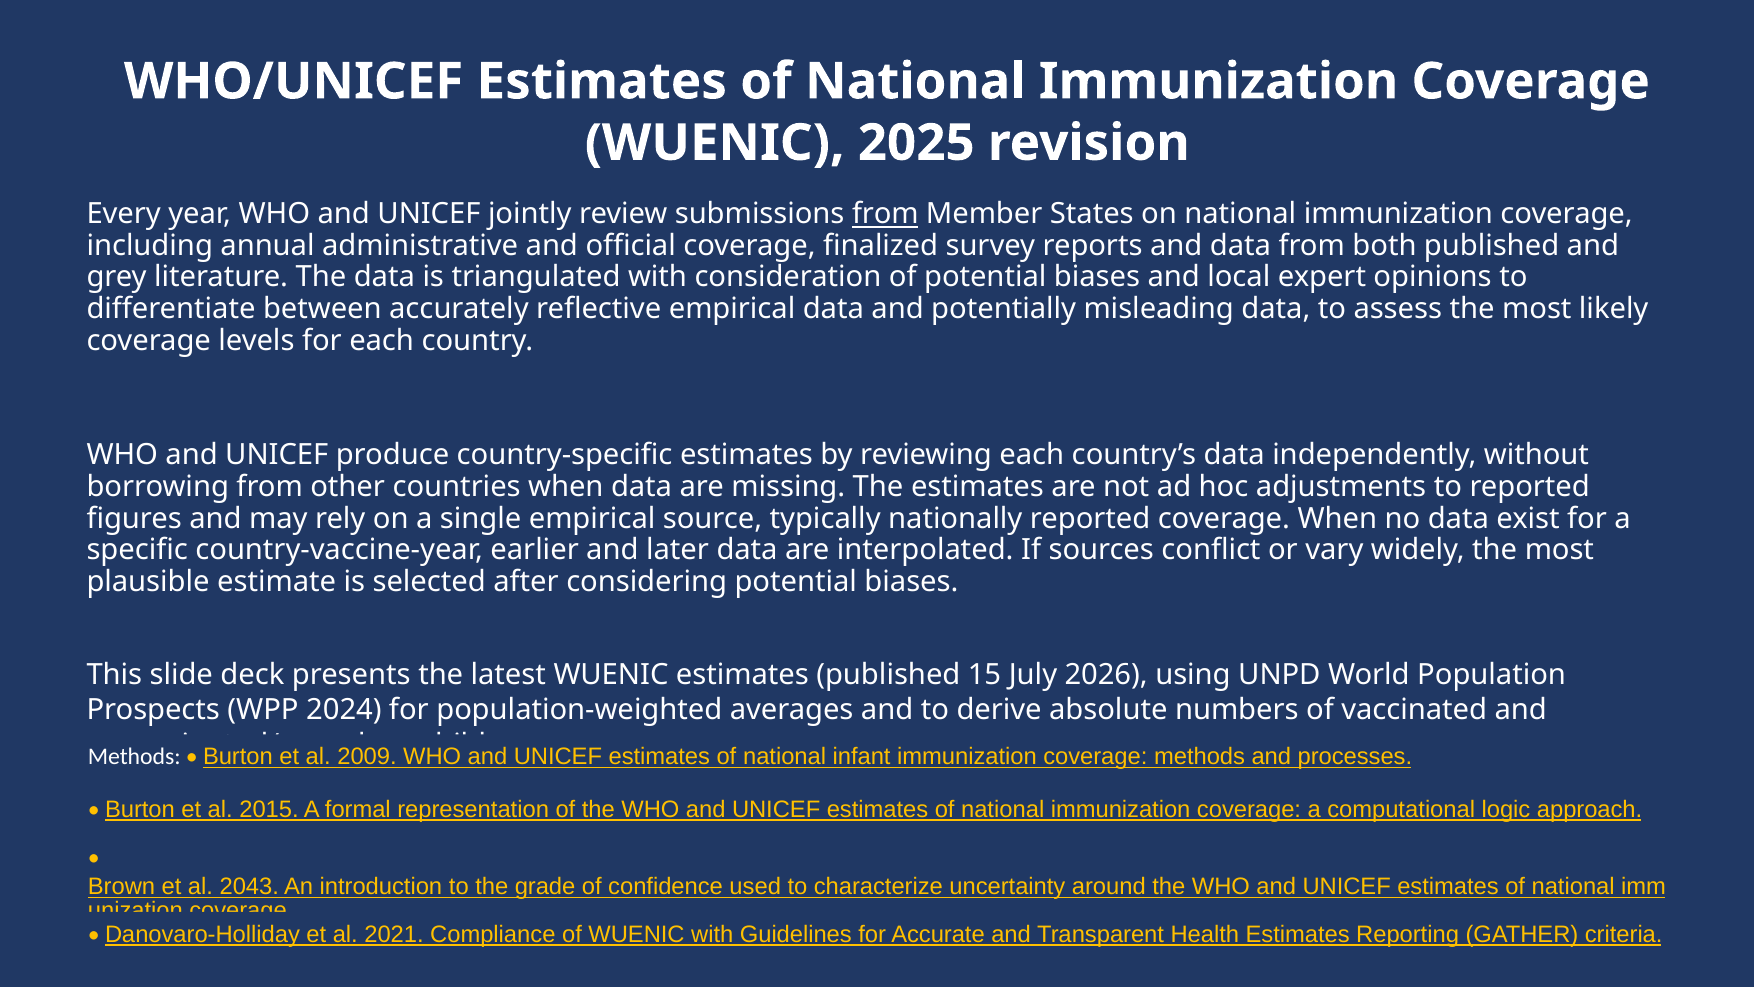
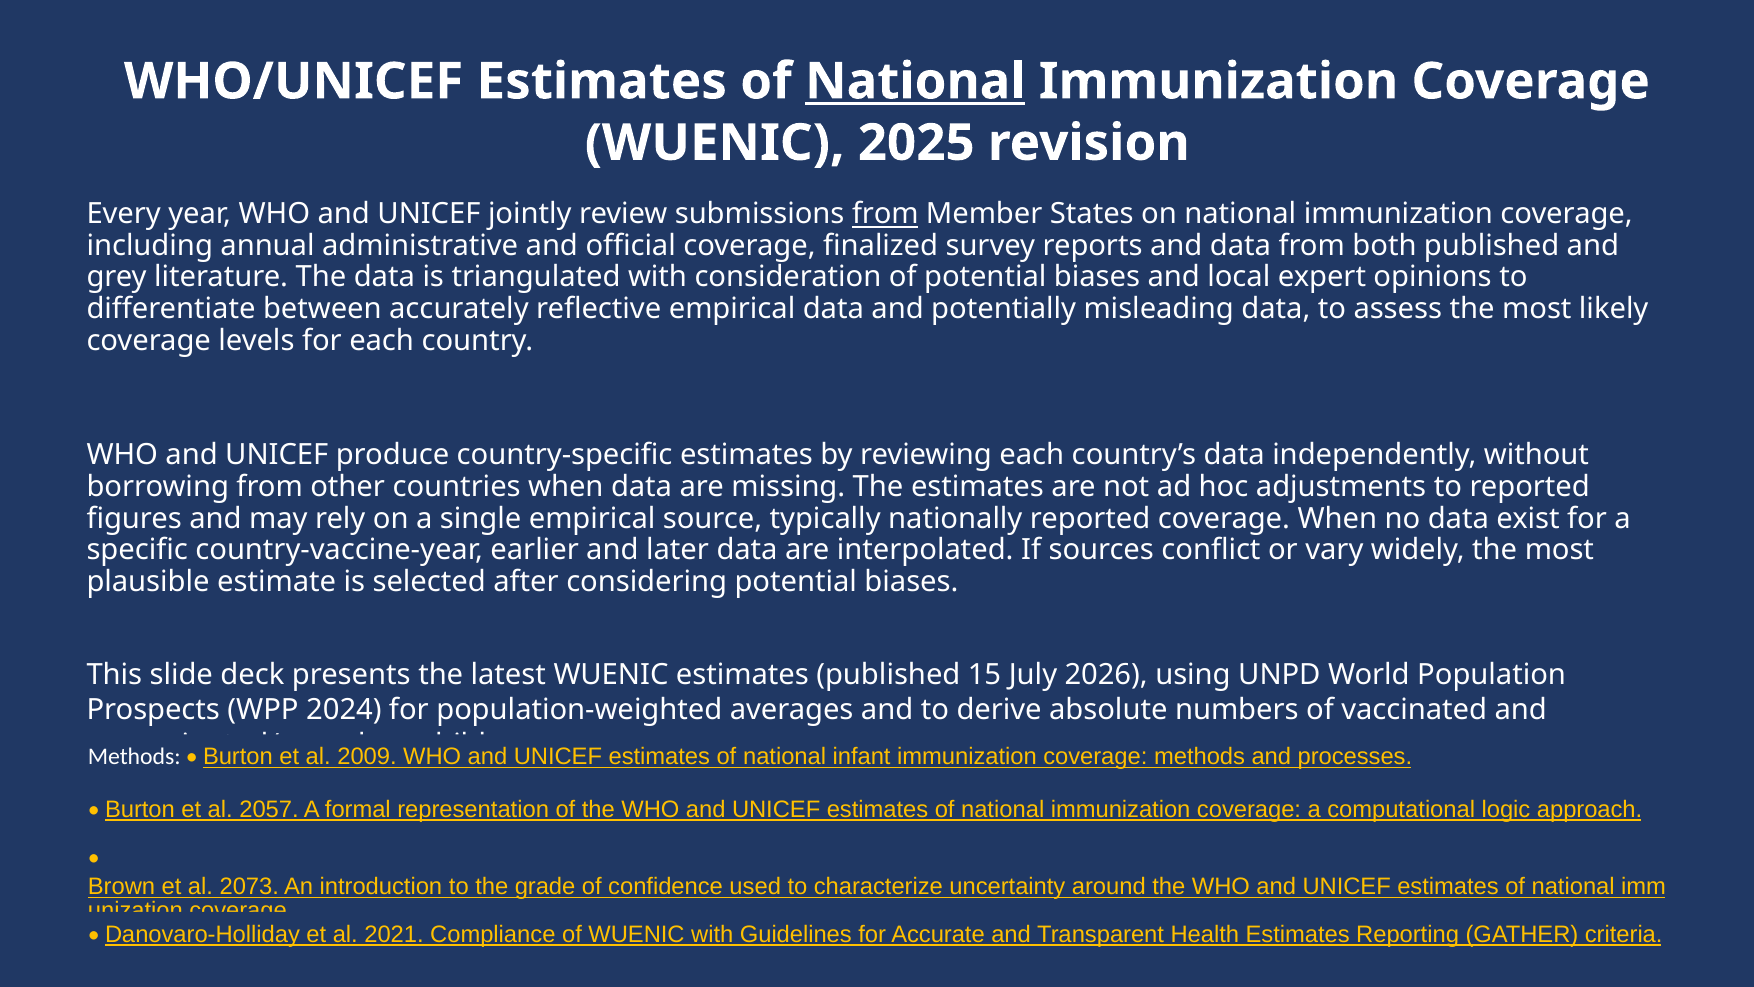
National at (915, 82) underline: none -> present
2015: 2015 -> 2057
2043: 2043 -> 2073
